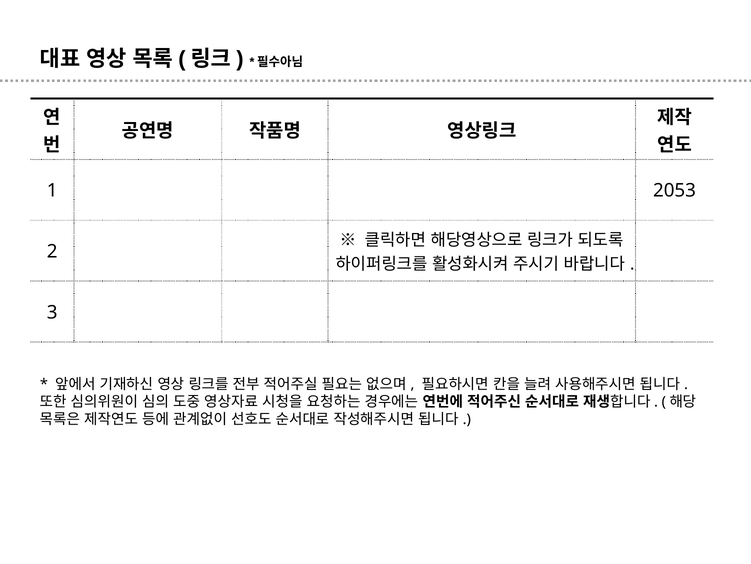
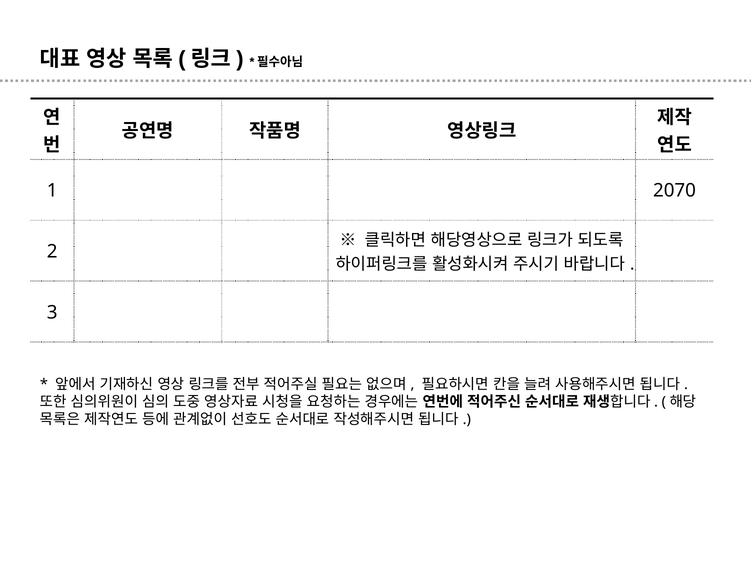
2053: 2053 -> 2070
